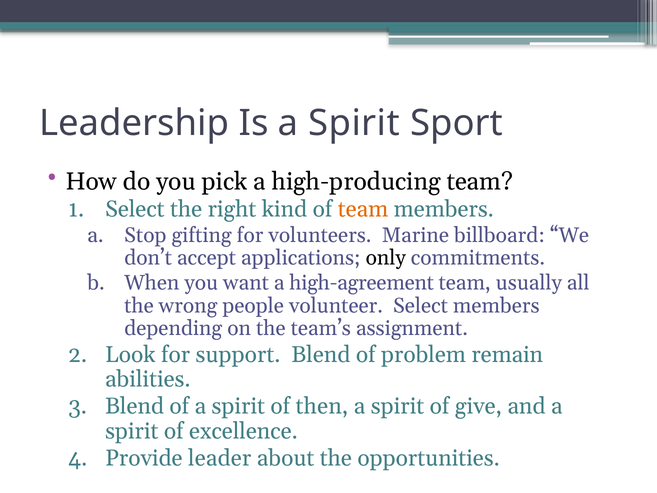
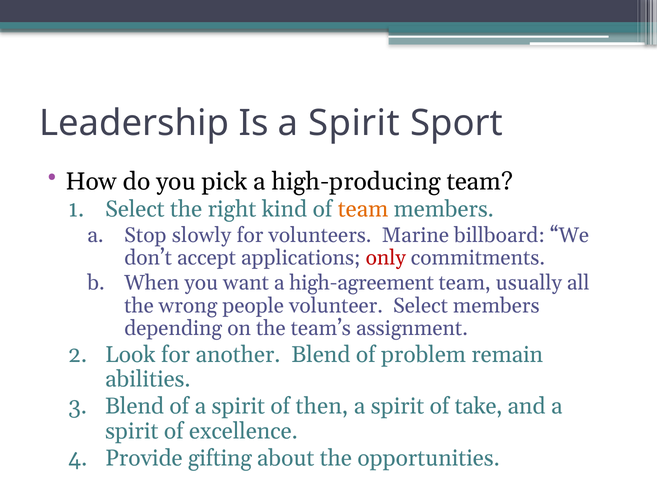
gifting: gifting -> slowly
only colour: black -> red
support: support -> another
give: give -> take
leader: leader -> gifting
